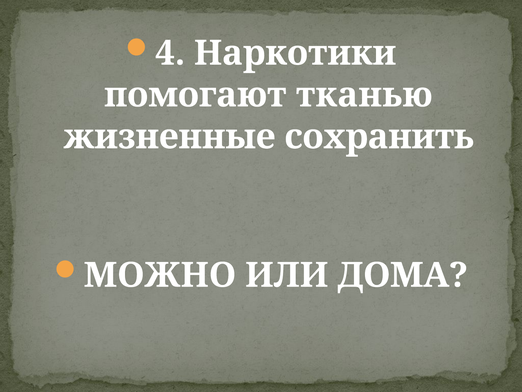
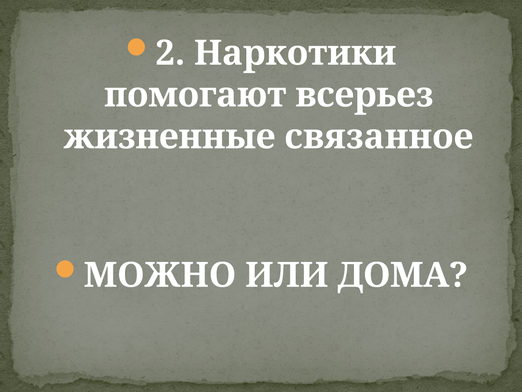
4: 4 -> 2
тканью: тканью -> всерьез
сохранить: сохранить -> связанное
